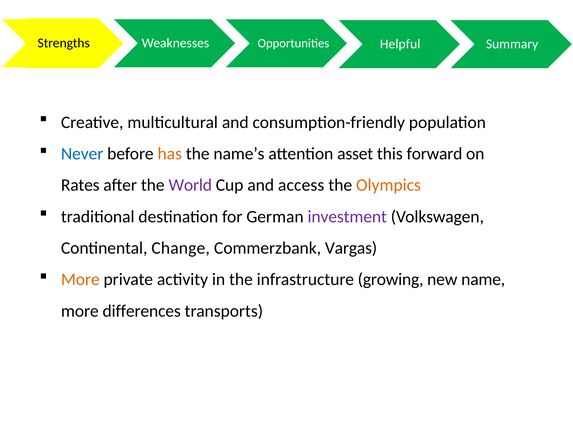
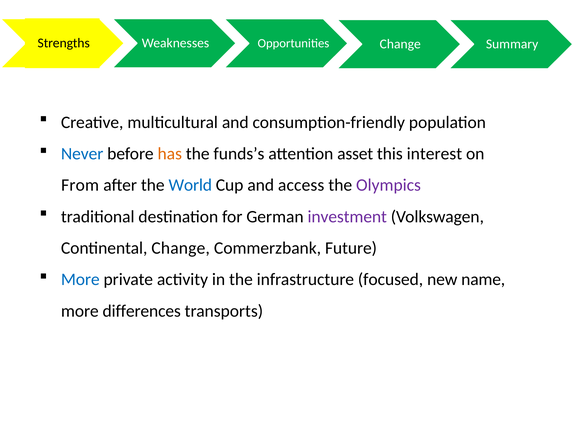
Weaknesses Helpful: Helpful -> Change
name’s: name’s -> funds’s
forward: forward -> interest
Rates: Rates -> From
World colour: purple -> blue
Olympics colour: orange -> purple
Vargas: Vargas -> Future
More at (80, 280) colour: orange -> blue
growing: growing -> focused
